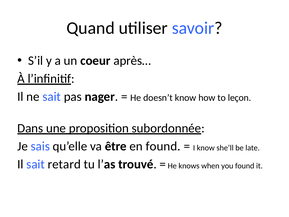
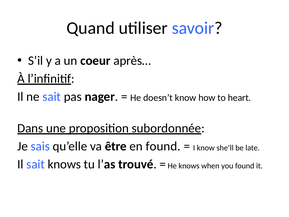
leçon: leçon -> heart
sait retard: retard -> knows
